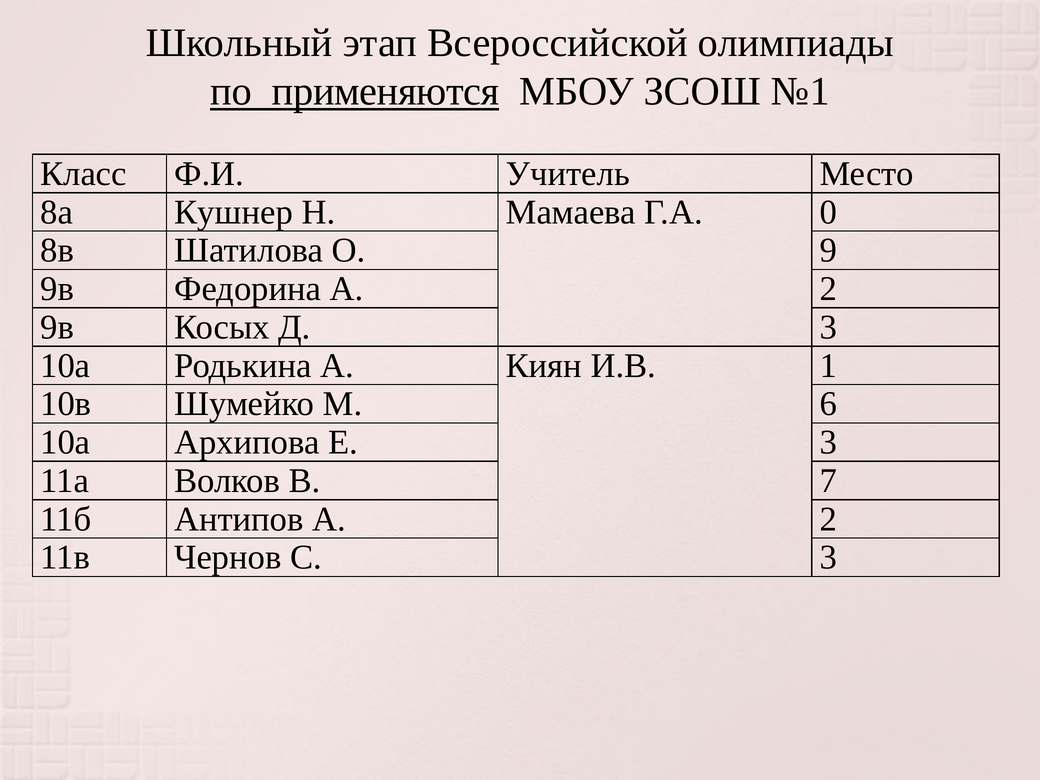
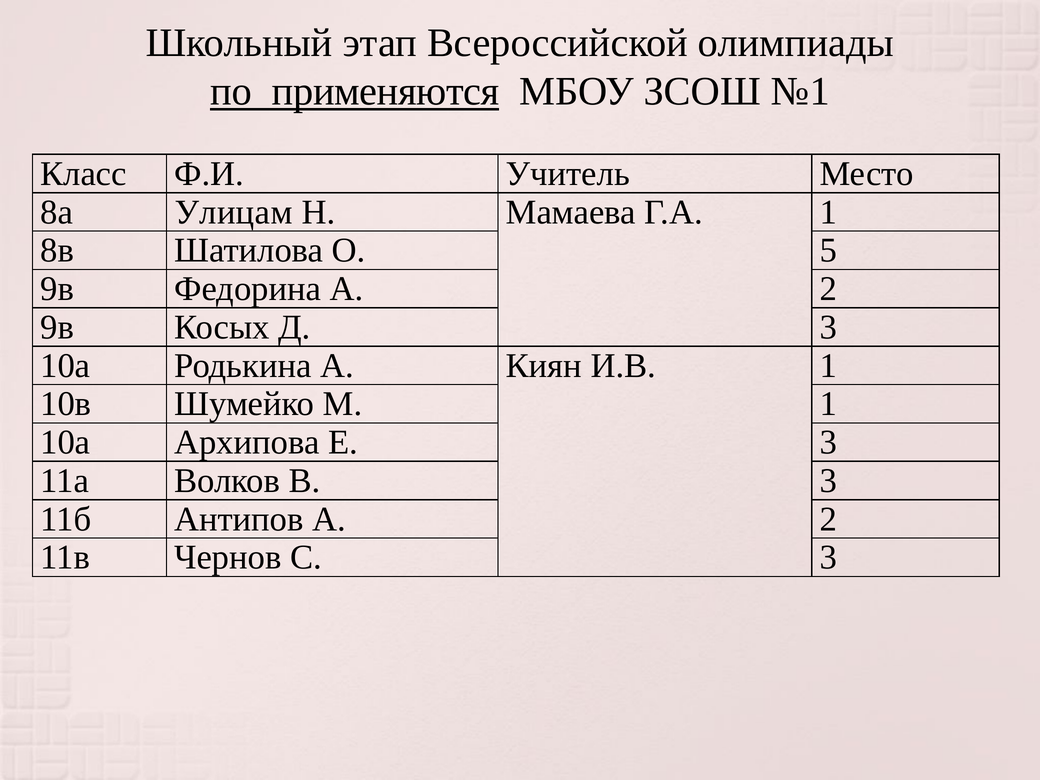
Кушнер: Кушнер -> Улицам
Г.А 0: 0 -> 1
9: 9 -> 5
М 6: 6 -> 1
В 7: 7 -> 3
